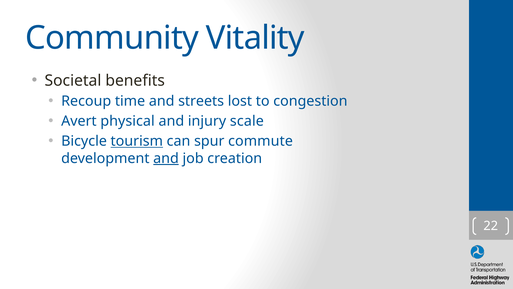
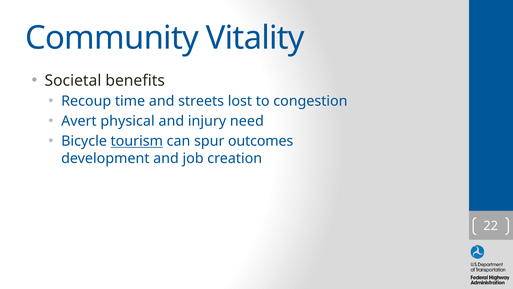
scale: scale -> need
commute: commute -> outcomes
and at (166, 158) underline: present -> none
